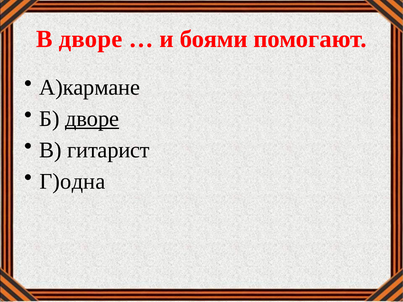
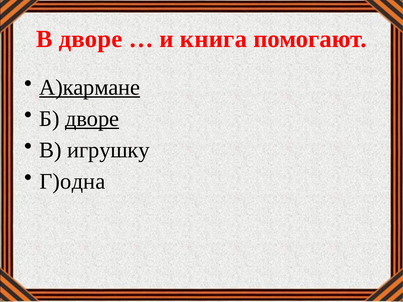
боями: боями -> книга
А)кармане underline: none -> present
гитарист: гитарист -> игрушку
